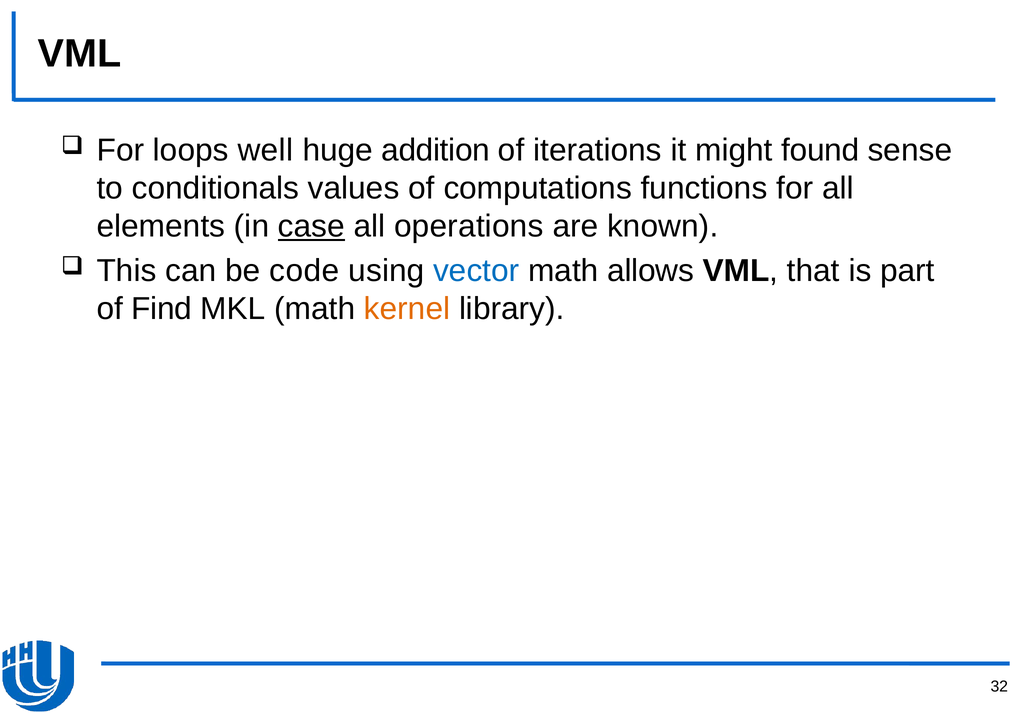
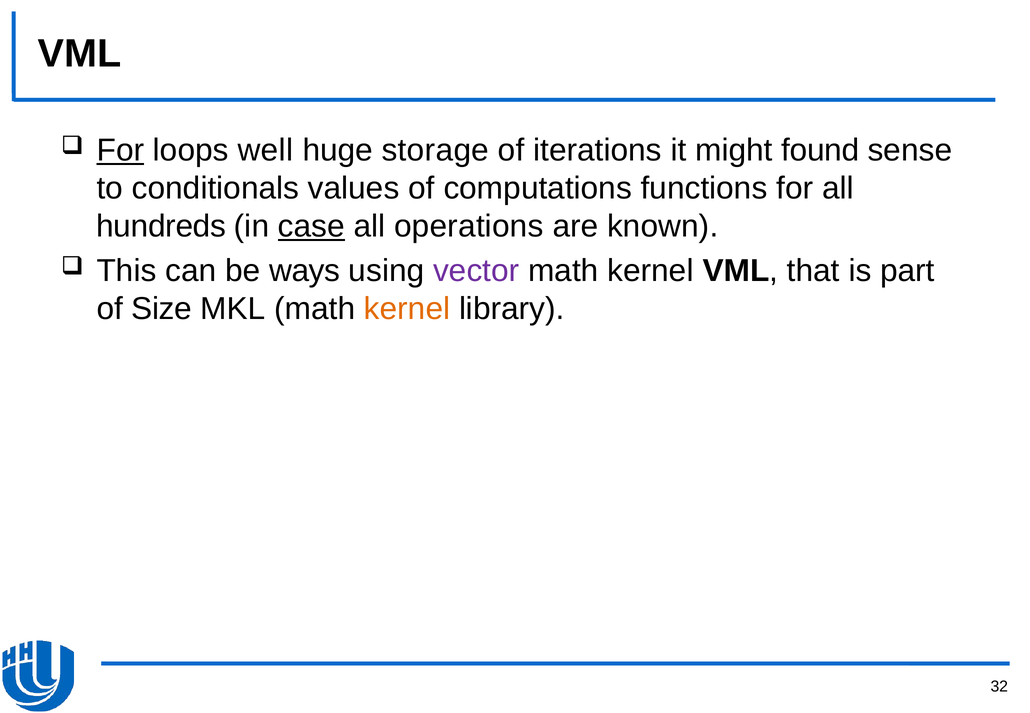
For at (120, 150) underline: none -> present
addition: addition -> storage
elements: elements -> hundreds
code: code -> ways
vector colour: blue -> purple
allows at (651, 271): allows -> kernel
Find: Find -> Size
